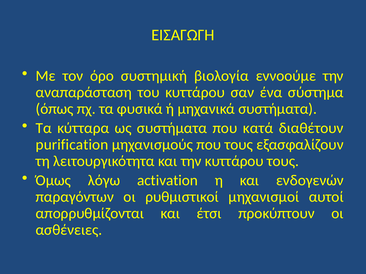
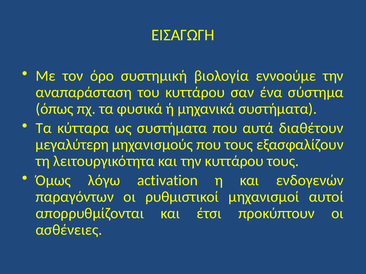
κατά: κατά -> αυτά
purification: purification -> μεγαλύτερη
